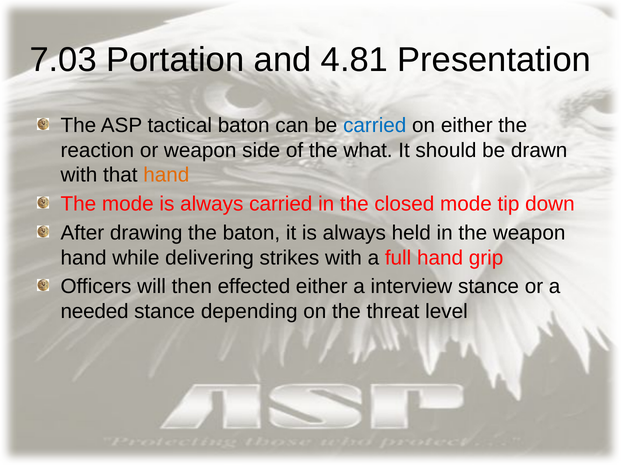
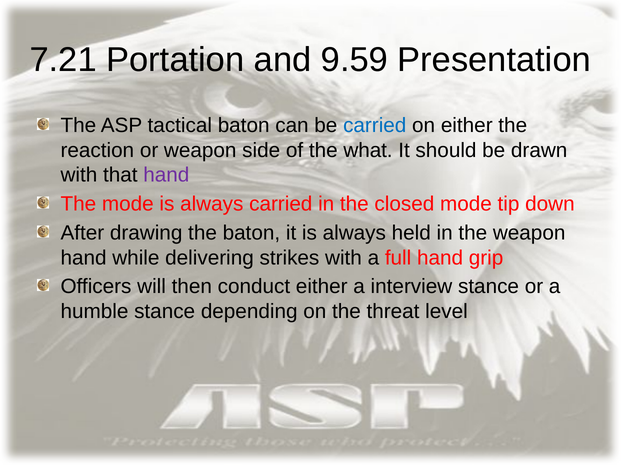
7.03: 7.03 -> 7.21
4.81: 4.81 -> 9.59
hand at (166, 175) colour: orange -> purple
effected: effected -> conduct
needed: needed -> humble
